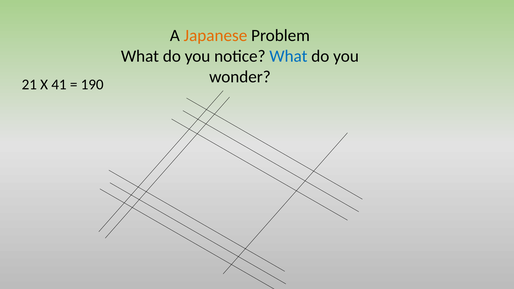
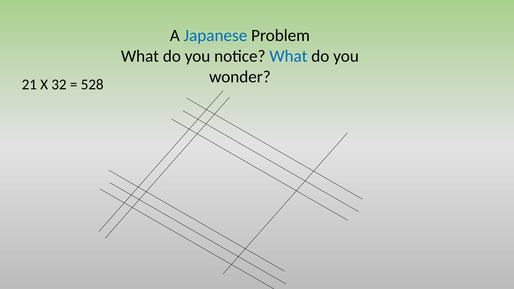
Japanese colour: orange -> blue
41: 41 -> 32
190: 190 -> 528
